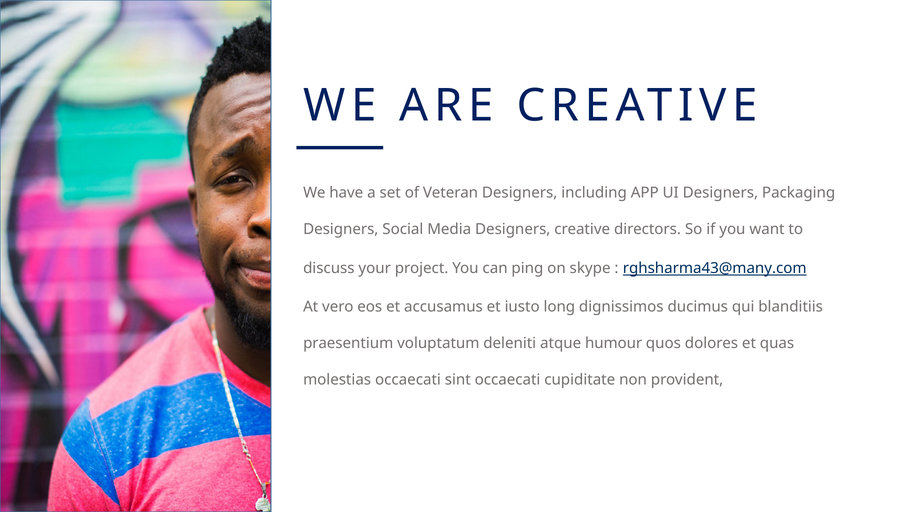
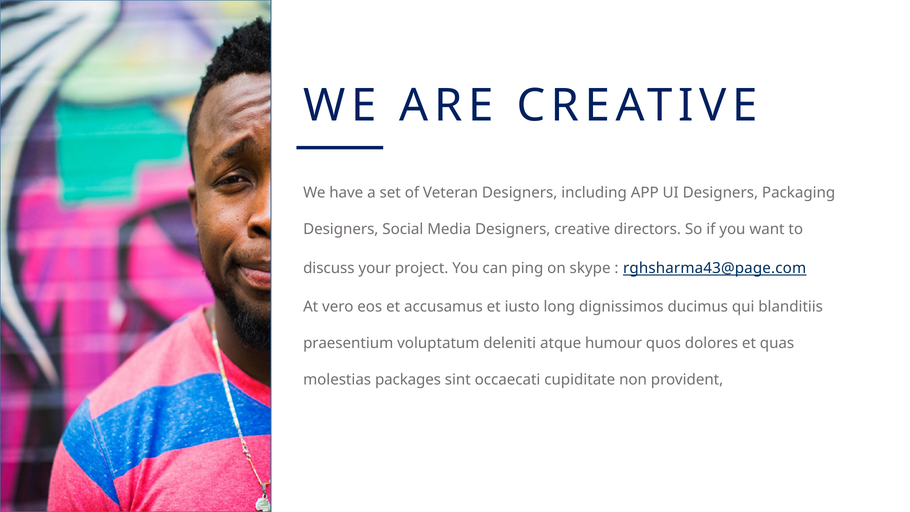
rghsharma43@many.com: rghsharma43@many.com -> rghsharma43@page.com
molestias occaecati: occaecati -> packages
